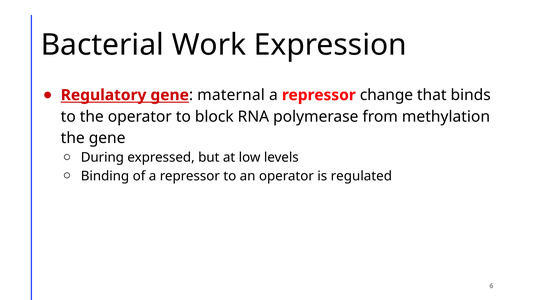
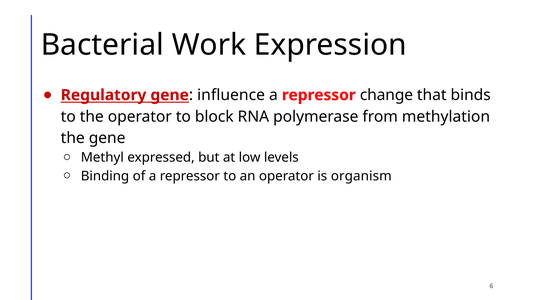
maternal: maternal -> influence
During: During -> Methyl
regulated: regulated -> organism
